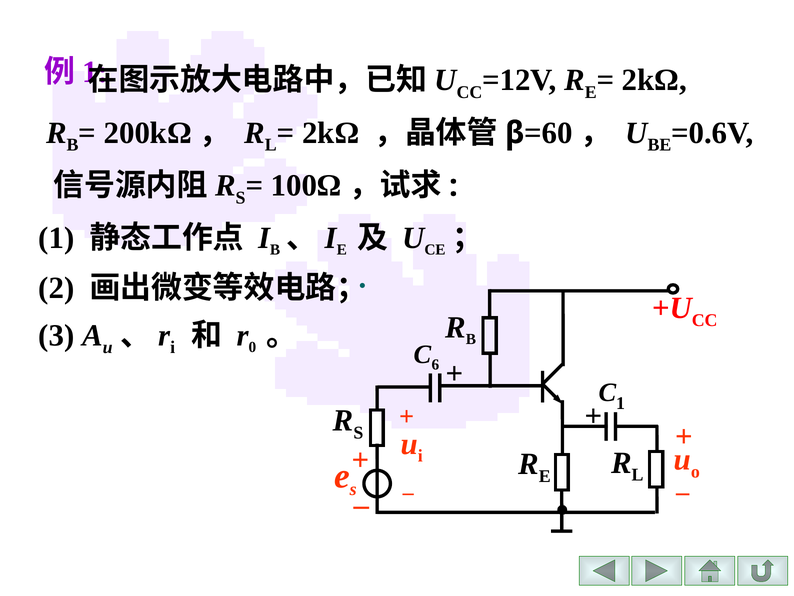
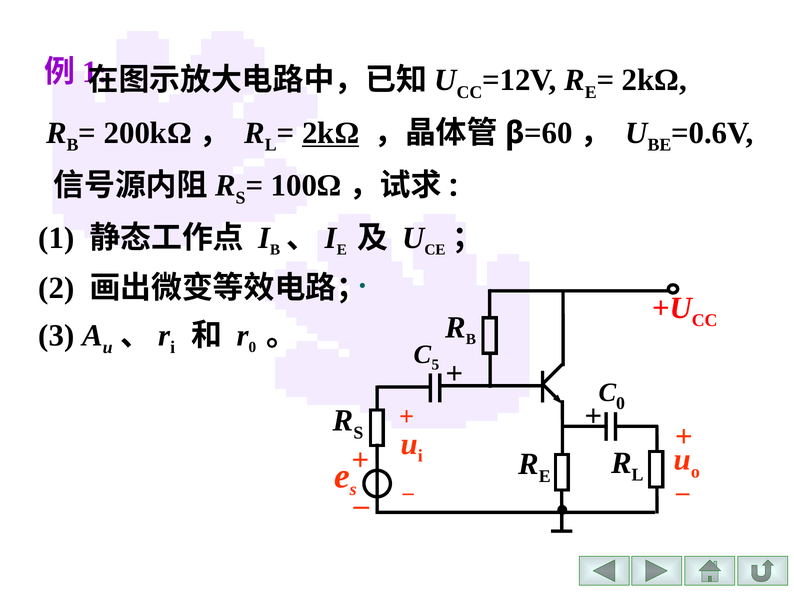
2kΩ at (331, 133) underline: none -> present
6: 6 -> 5
1 at (621, 403): 1 -> 0
